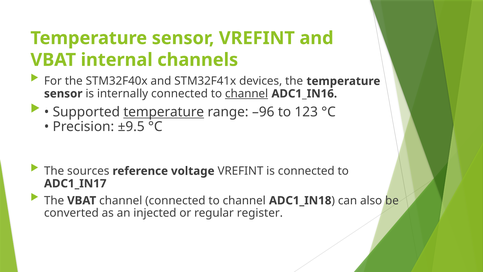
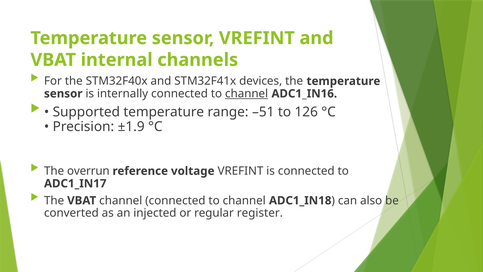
temperature at (164, 112) underline: present -> none
–96: –96 -> –51
123: 123 -> 126
±9.5: ±9.5 -> ±1.9
sources: sources -> overrun
